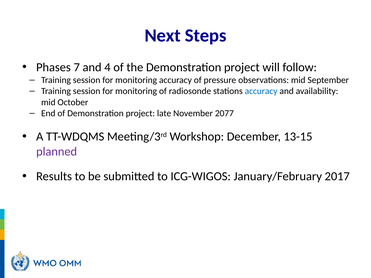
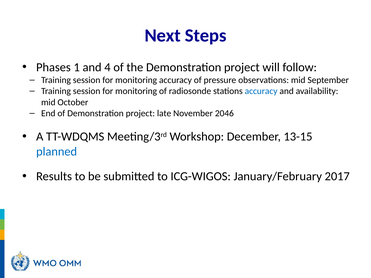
7: 7 -> 1
2077: 2077 -> 2046
planned colour: purple -> blue
